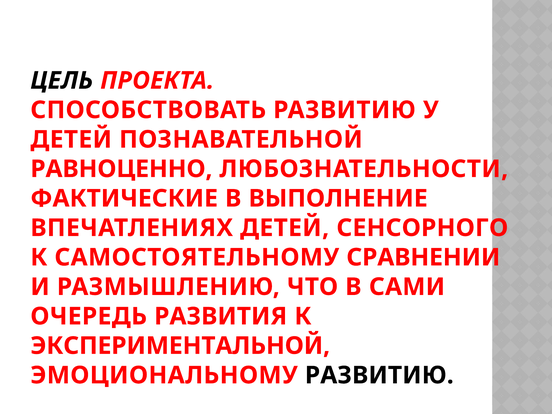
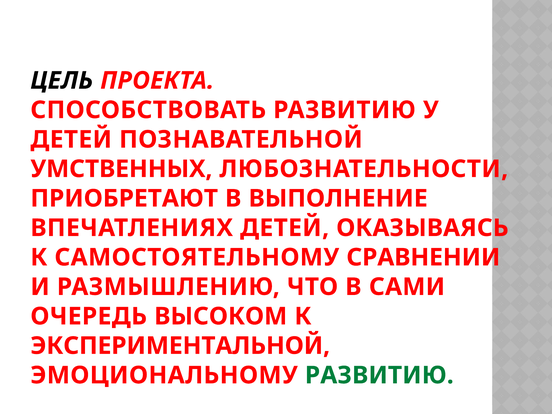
РАВНОЦЕННО: РАВНОЦЕННО -> УМСТВЕННЫХ
ФАКТИЧЕСКИЕ: ФАКТИЧЕСКИЕ -> ПРИОБРЕТАЮТ
СЕНСОРНОГО: СЕНСОРНОГО -> ОКАЗЫВАЯСЬ
РАЗВИТИЯ: РАЗВИТИЯ -> ВЫСОКОМ
РАЗВИТИЮ at (379, 375) colour: black -> green
